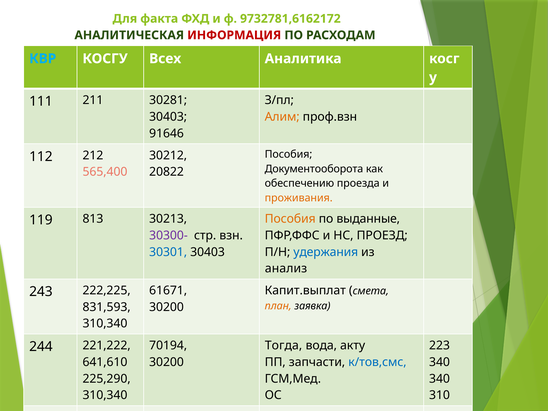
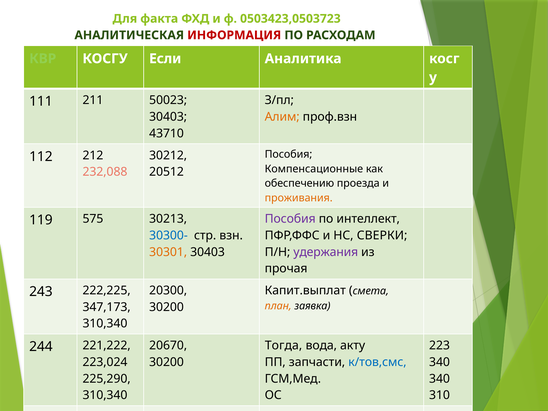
9732781,6162172: 9732781,6162172 -> 0503423,0503723
КВР colour: light blue -> light green
Всех: Всех -> Если
30281: 30281 -> 50023
91646: 91646 -> 43710
Документооборота: Документооборота -> Компенсационные
565,400: 565,400 -> 232,088
20822: 20822 -> 20512
Пособия at (290, 219) colour: orange -> purple
выданные: выданные -> интеллект
813: 813 -> 575
30300- colour: purple -> blue
ПРОЕЗД: ПРОЕЗД -> СВЕРКИ
30301 colour: blue -> orange
удержания colour: blue -> purple
анализ: анализ -> прочая
61671: 61671 -> 20300
831,593: 831,593 -> 347,173
70194: 70194 -> 20670
641,610: 641,610 -> 223,024
